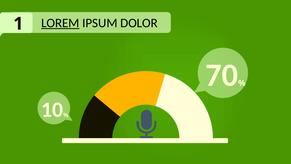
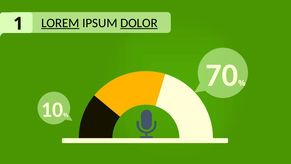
DOLOR underline: none -> present
